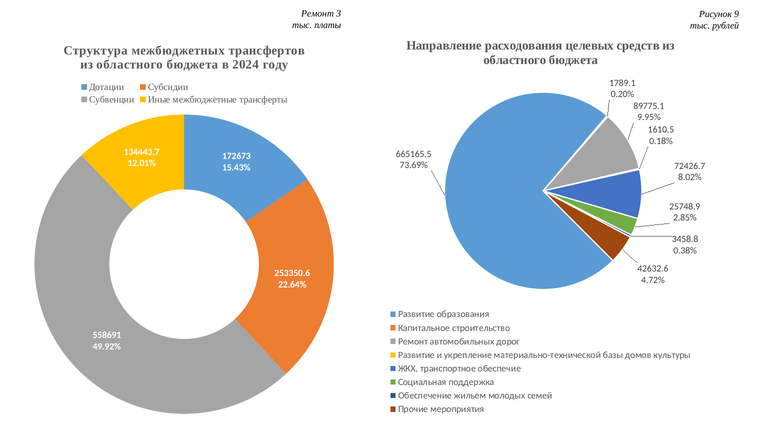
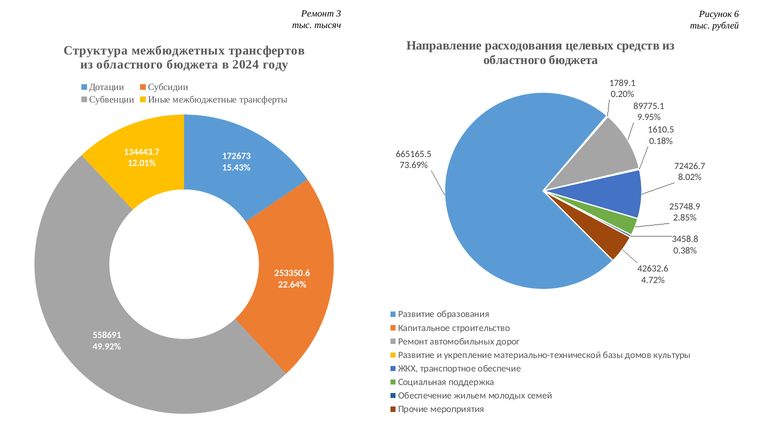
9: 9 -> 6
платы: платы -> тысяч
